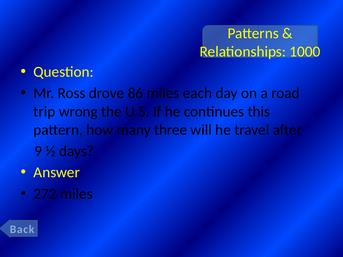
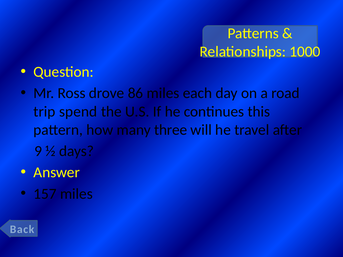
wrong: wrong -> spend
272: 272 -> 157
